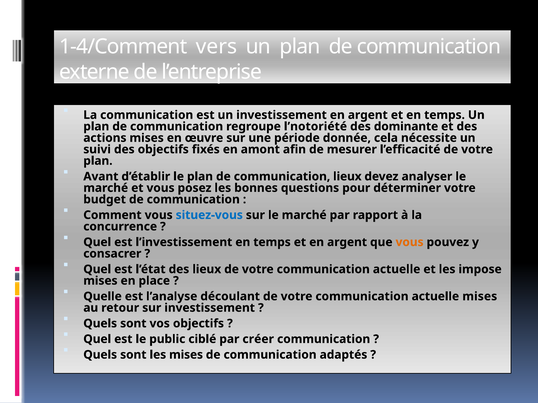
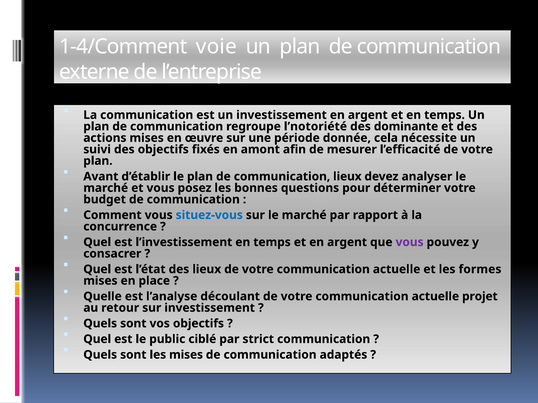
vers: vers -> voie
vous at (410, 242) colour: orange -> purple
impose: impose -> formes
actuelle mises: mises -> projet
créer: créer -> strict
